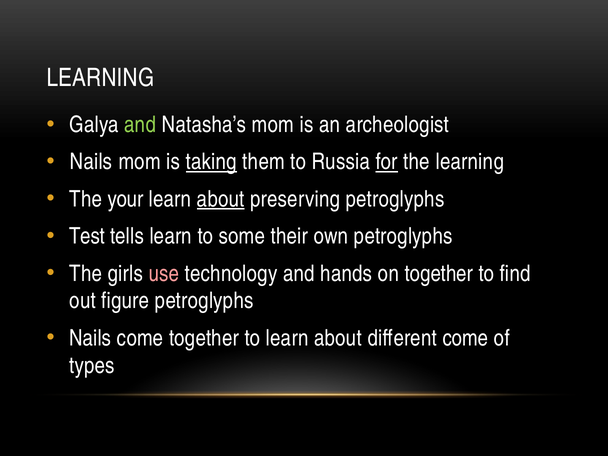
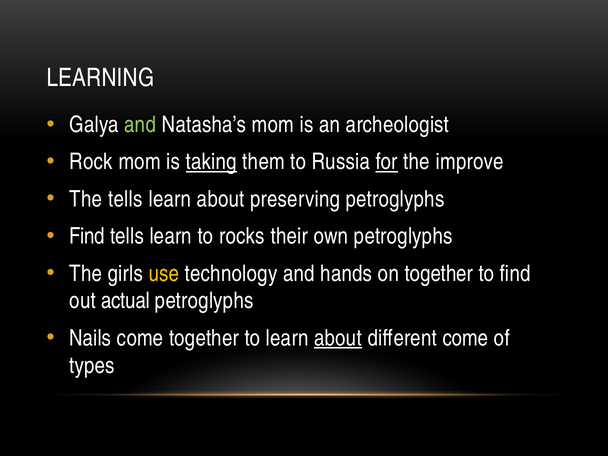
Nails at (91, 162): Nails -> Rock
the learning: learning -> improve
The your: your -> tells
about at (221, 199) underline: present -> none
Test at (87, 236): Test -> Find
some: some -> rocks
use colour: pink -> yellow
figure: figure -> actual
about at (338, 338) underline: none -> present
